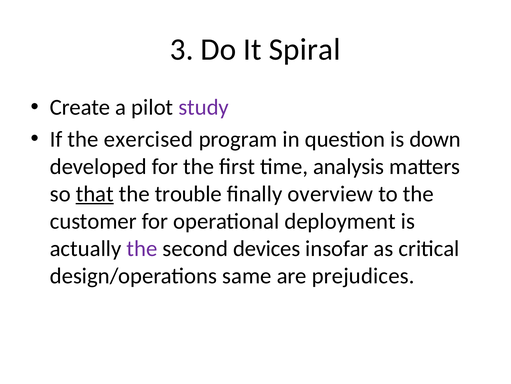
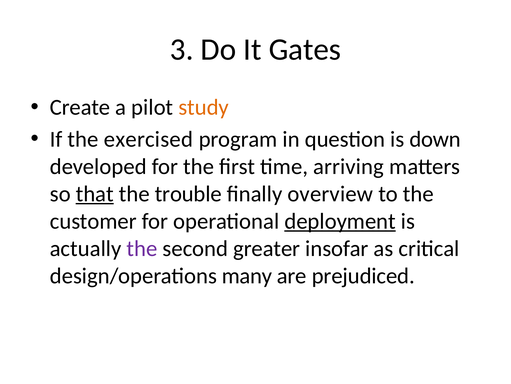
Spiral: Spiral -> Gates
study colour: purple -> orange
analysis: analysis -> arriving
deployment underline: none -> present
devices: devices -> greater
same: same -> many
prejudices: prejudices -> prejudiced
